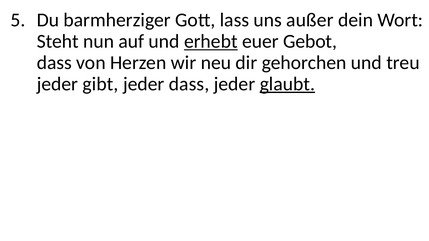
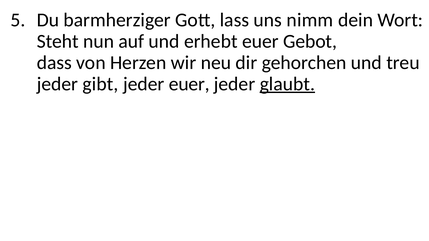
außer: außer -> nimm
erhebt underline: present -> none
jeder dass: dass -> euer
